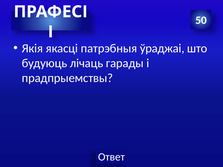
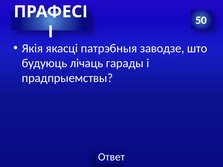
ўраджаі: ўраджаі -> заводзе
